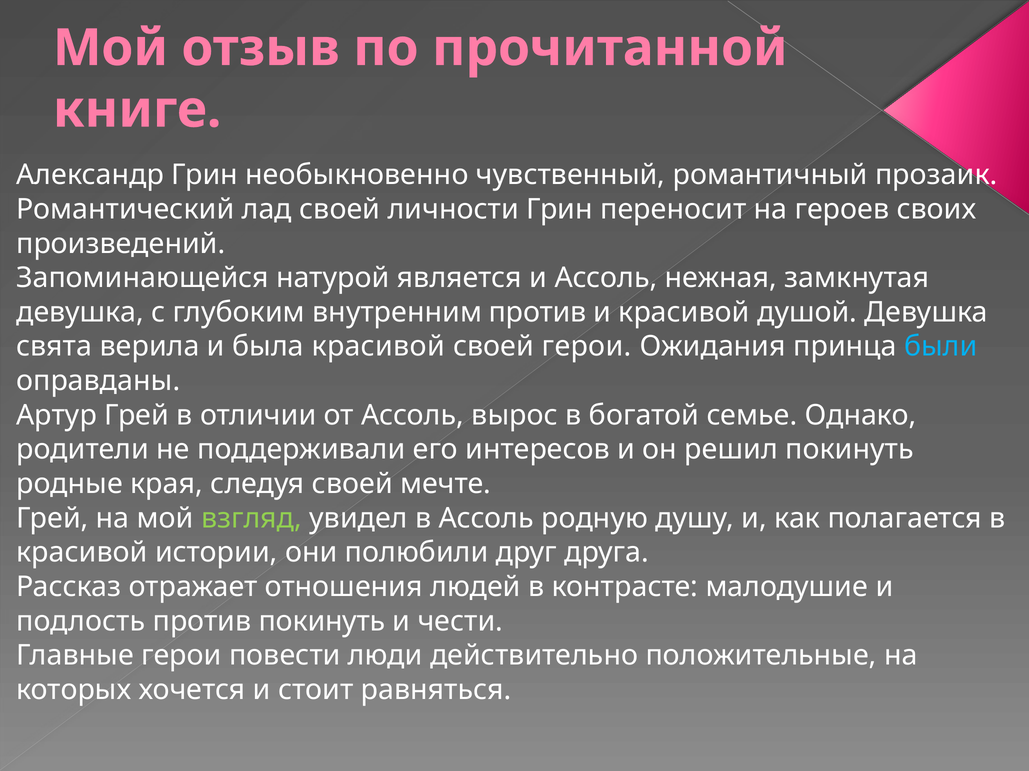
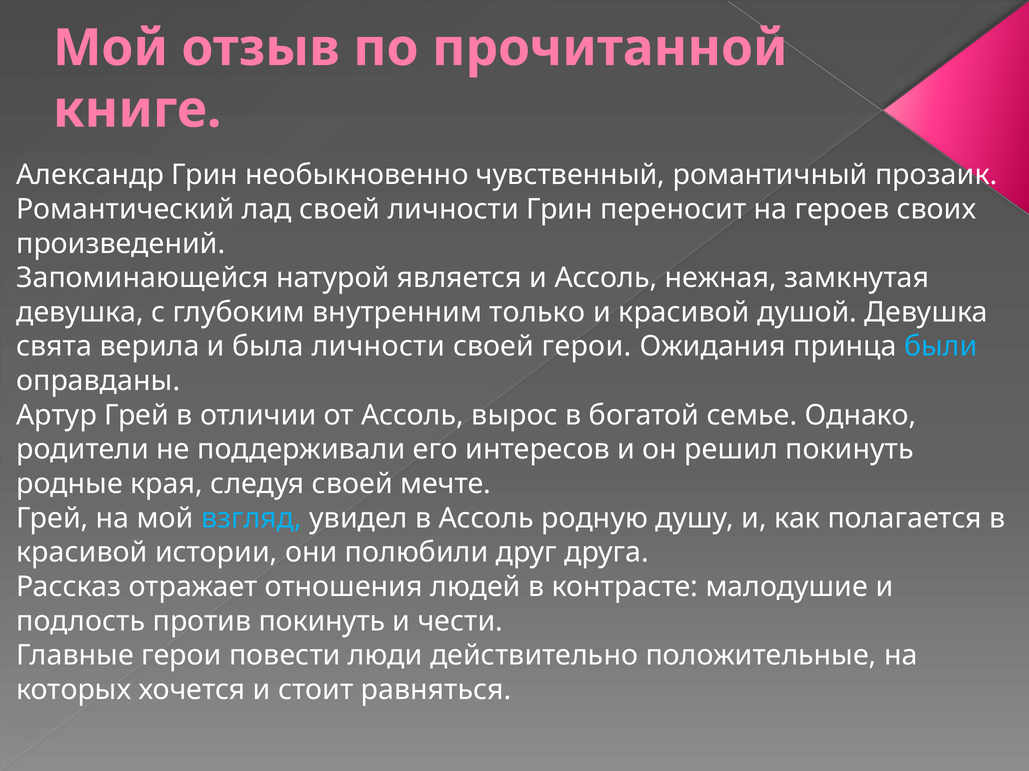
внутренним против: против -> только
была красивой: красивой -> личности
взгляд colour: light green -> light blue
